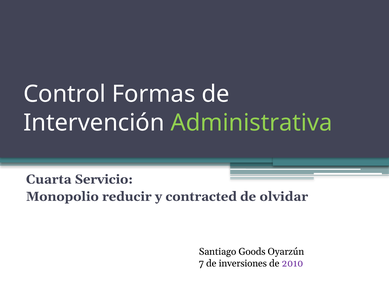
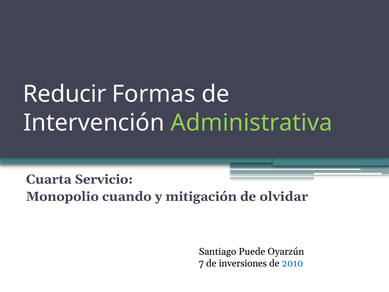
Control: Control -> Reducir
reducir: reducir -> cuando
contracted: contracted -> mitigación
Goods: Goods -> Puede
2010 colour: purple -> blue
